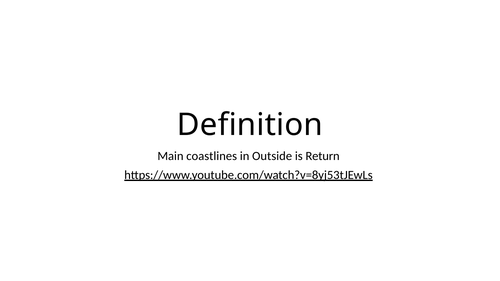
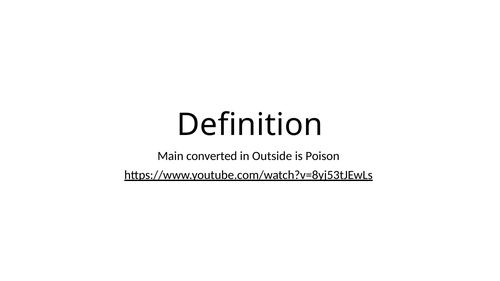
coastlines: coastlines -> converted
Return: Return -> Poison
